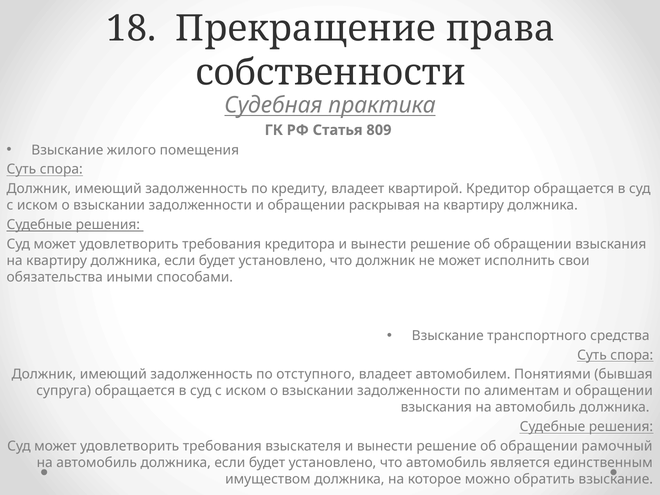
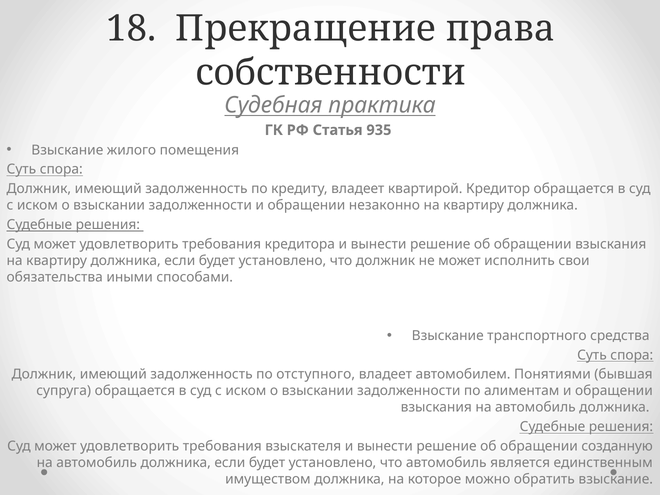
809: 809 -> 935
раскрывая: раскрывая -> незаконно
рамочный: рамочный -> созданную
